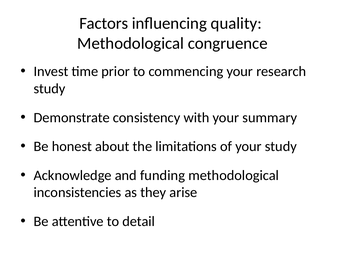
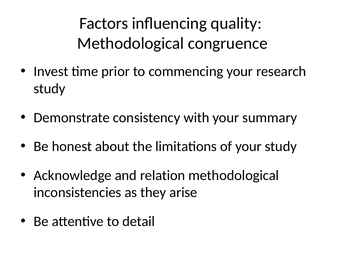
funding: funding -> relation
